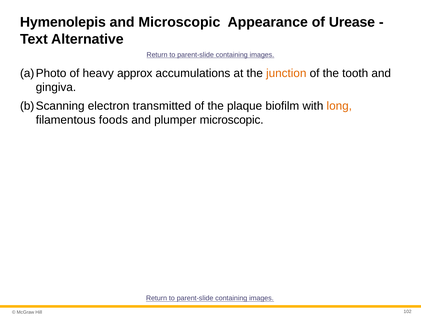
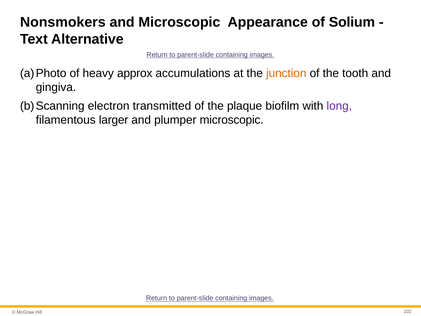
Hymenolepis: Hymenolepis -> Nonsmokers
Urease: Urease -> Solium
long colour: orange -> purple
foods: foods -> larger
